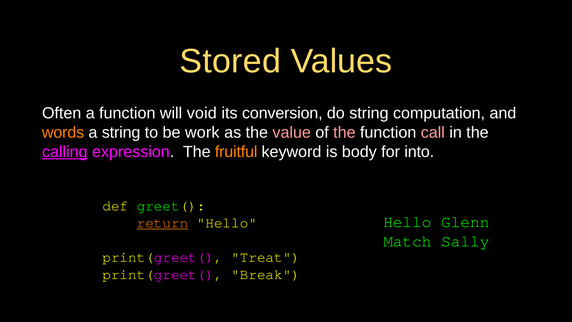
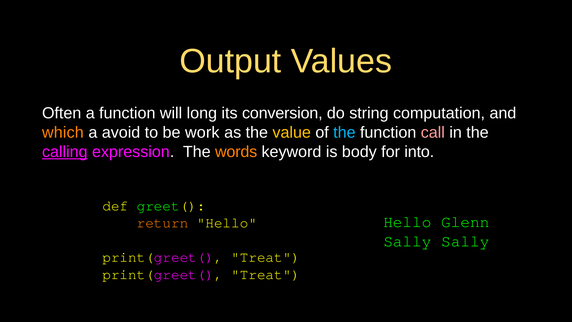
Stored: Stored -> Output
void: void -> long
words: words -> which
a string: string -> avoid
value colour: pink -> yellow
the at (344, 132) colour: pink -> light blue
fruitful: fruitful -> words
return underline: present -> none
Match at (407, 241): Match -> Sally
Break at (266, 274): Break -> Treat
